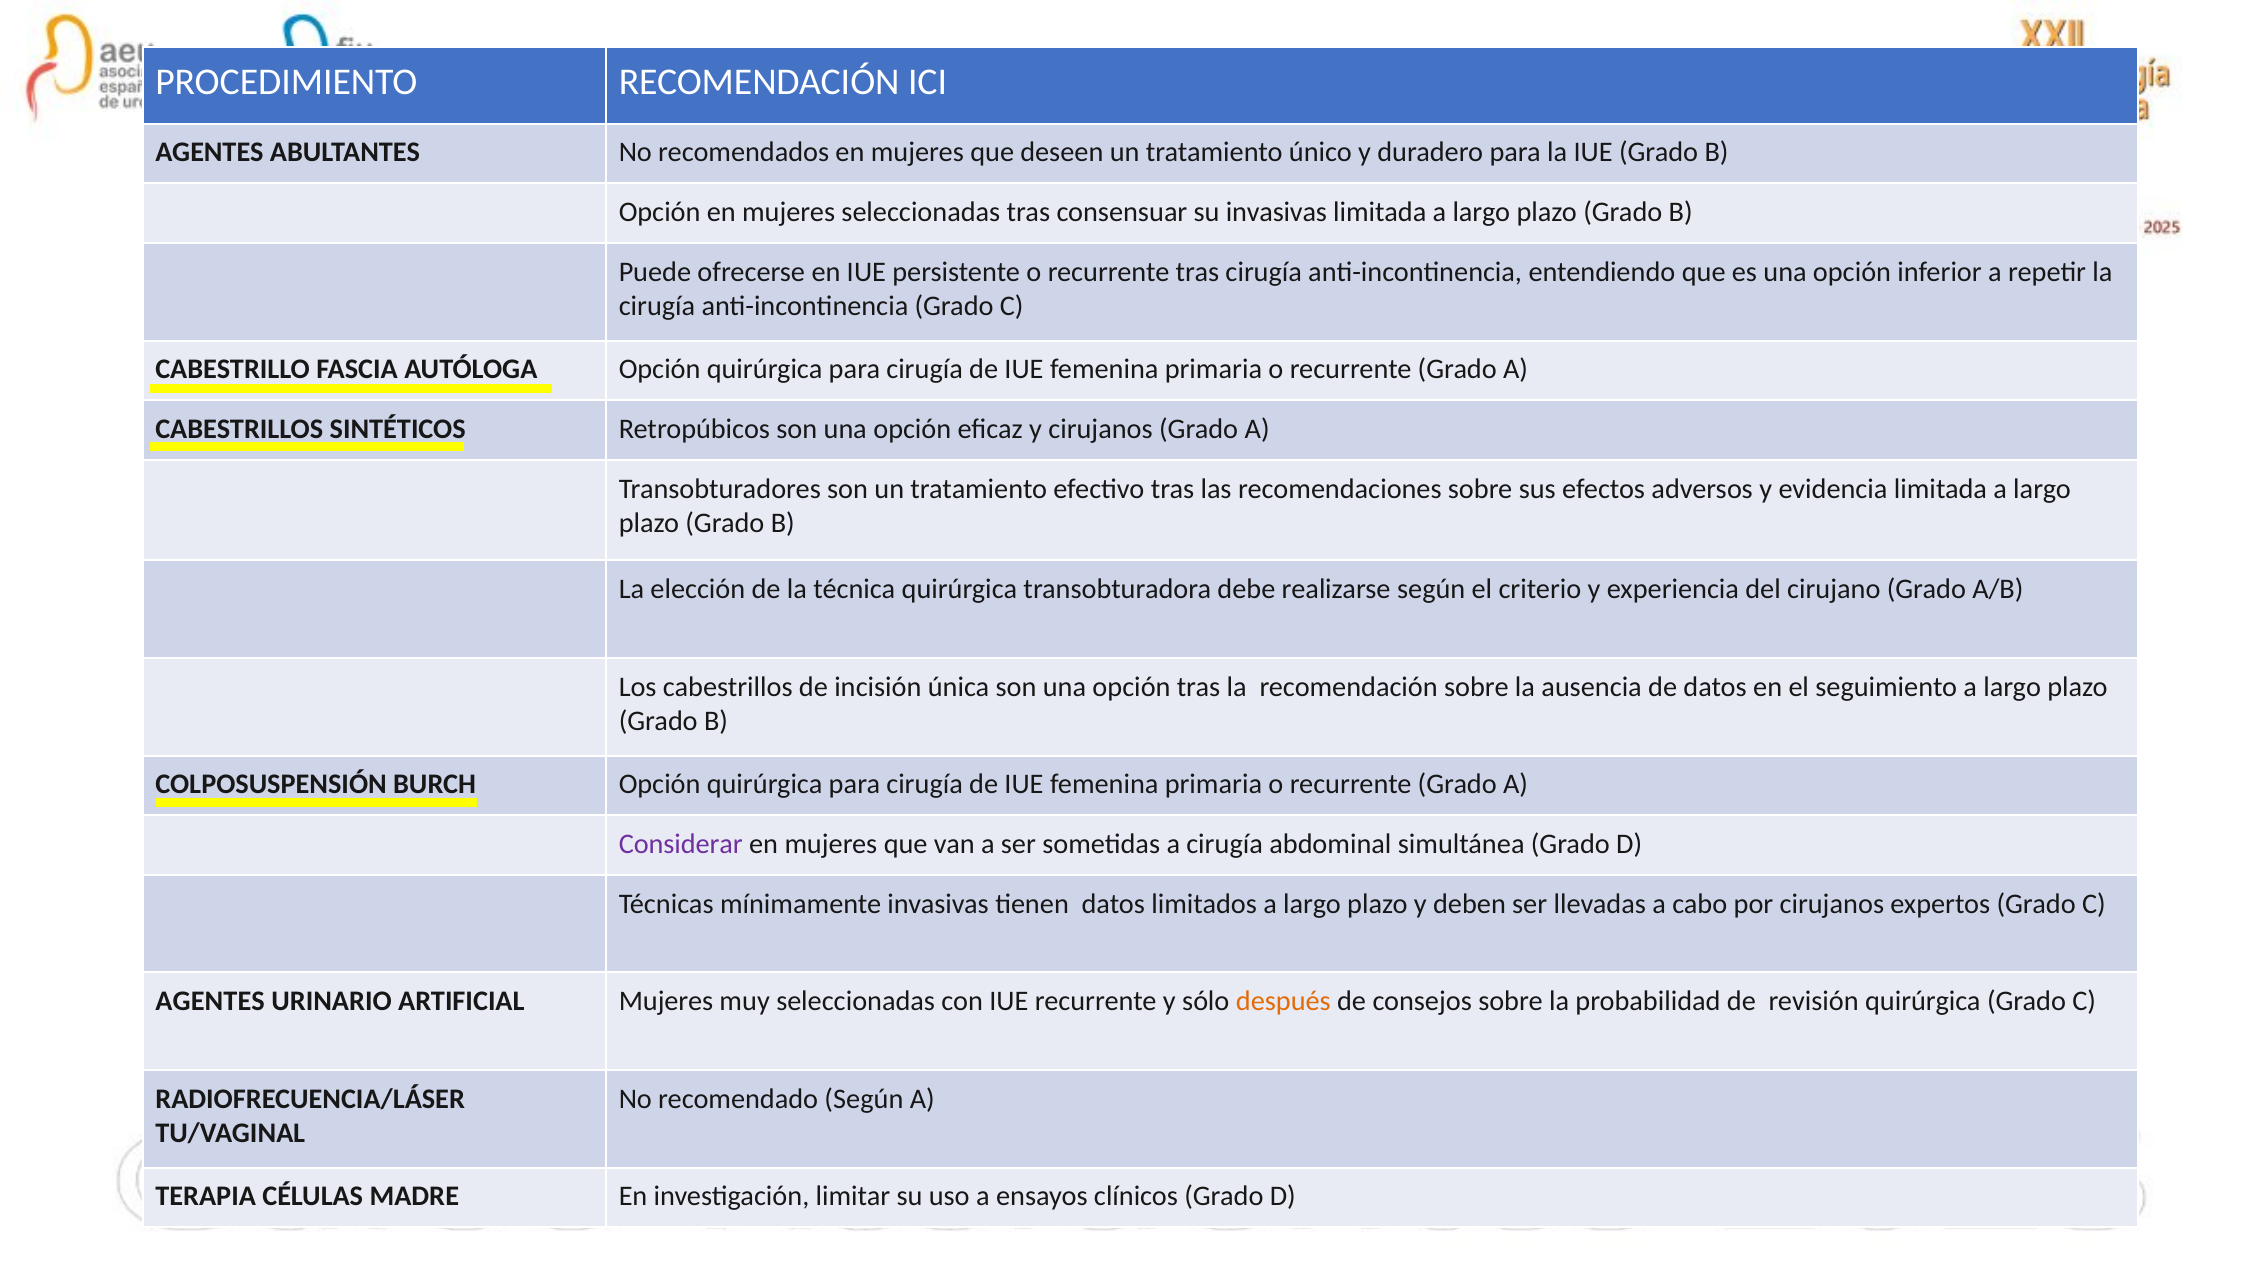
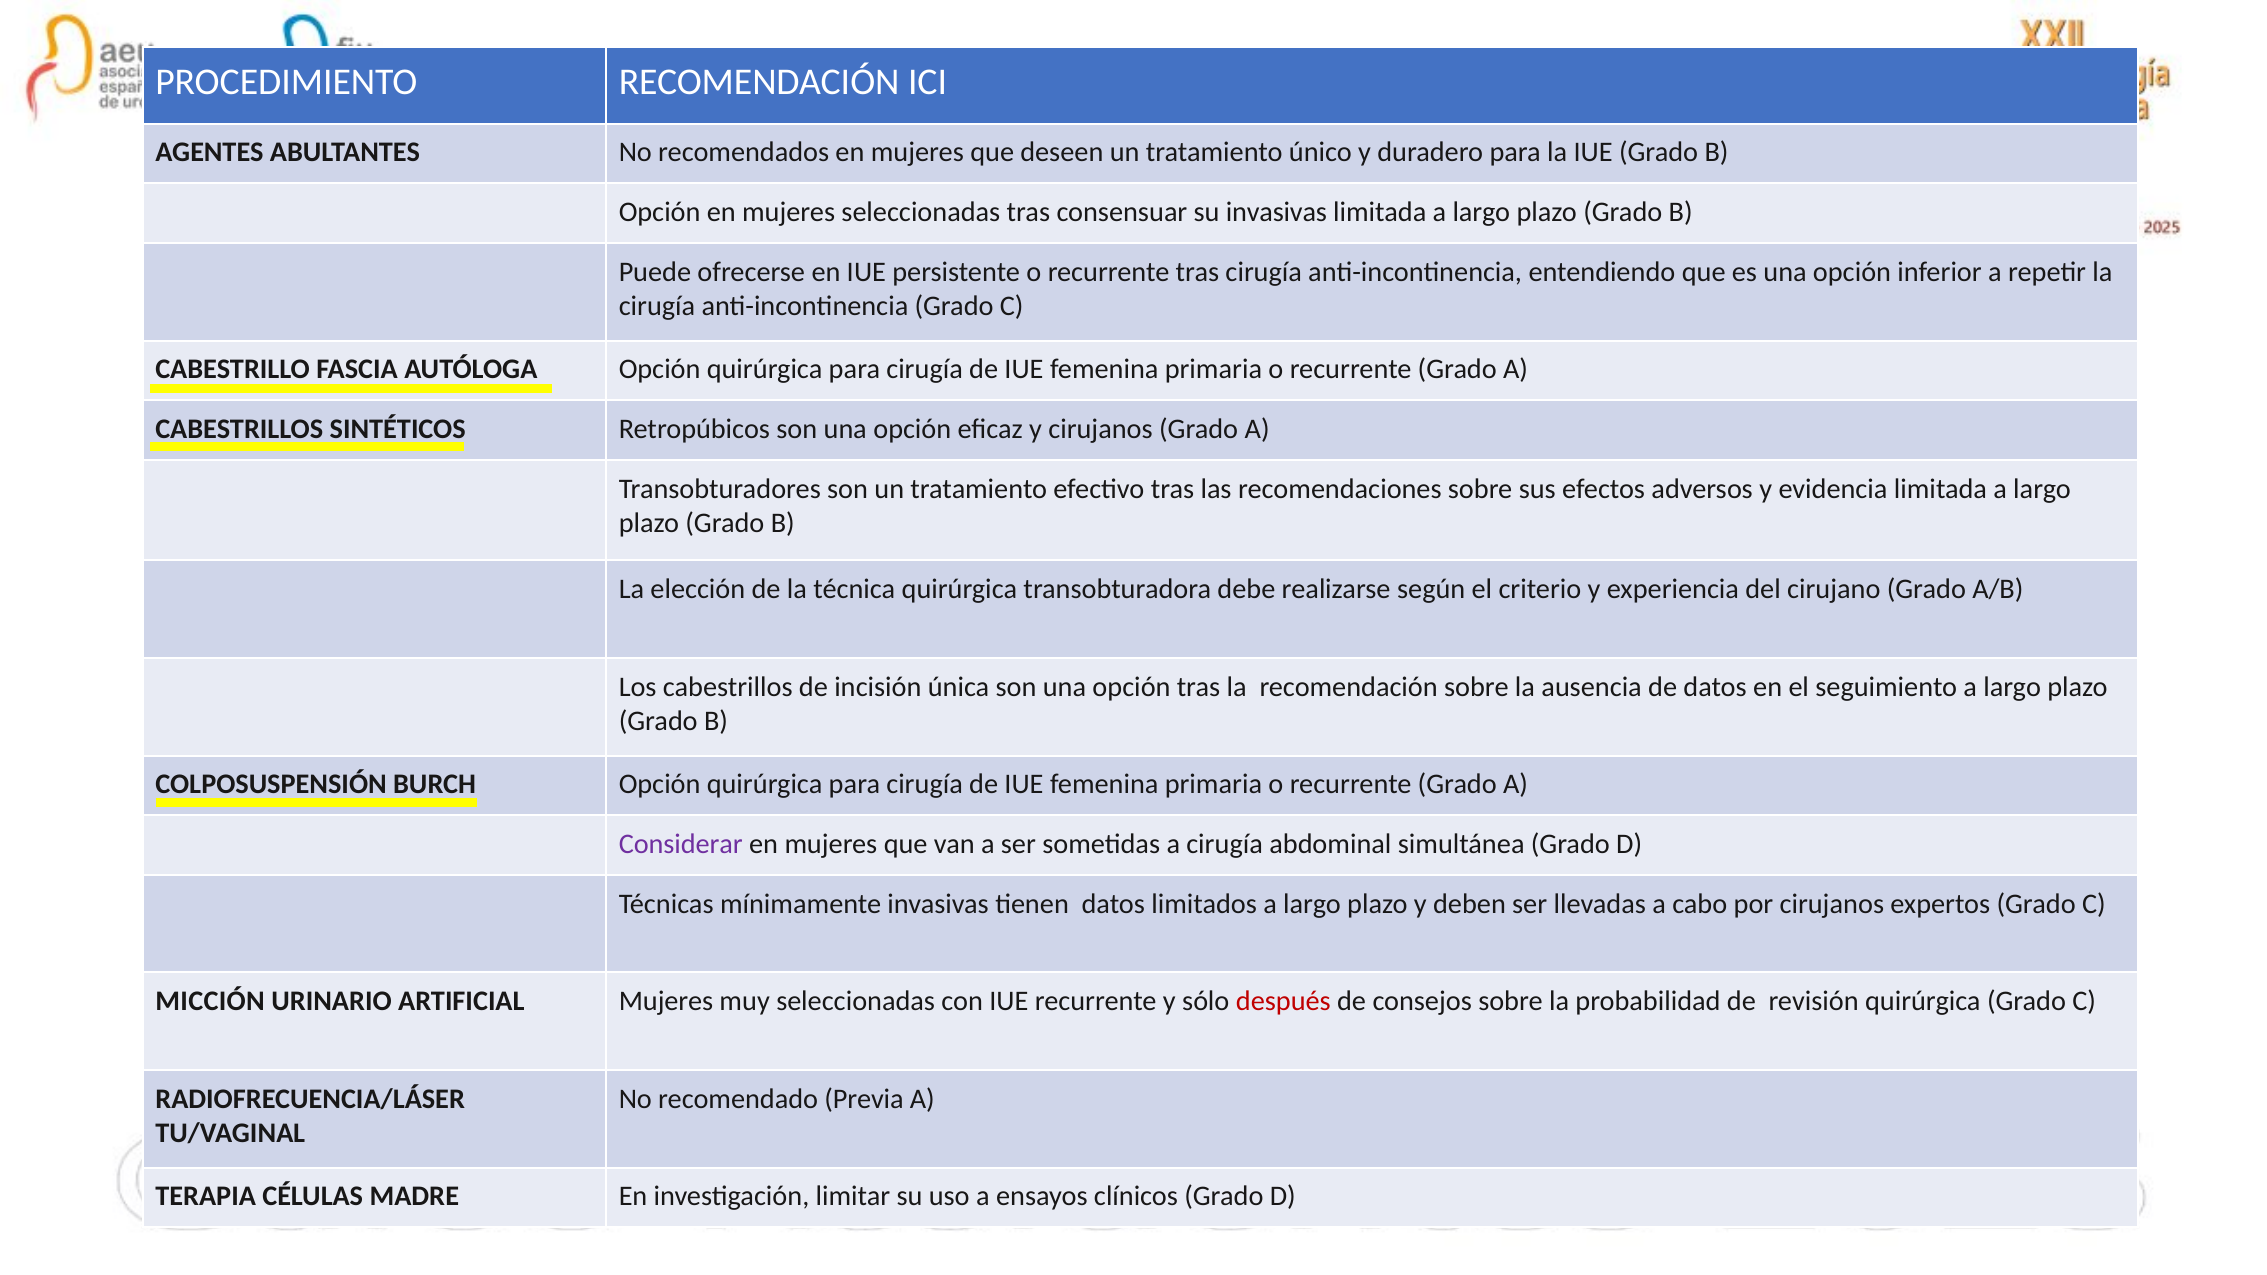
AGENTES at (210, 1001): AGENTES -> MICCIÓN
después colour: orange -> red
recomendado Según: Según -> Previa
